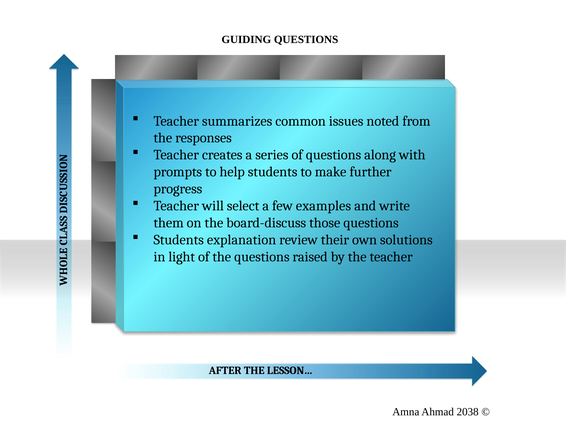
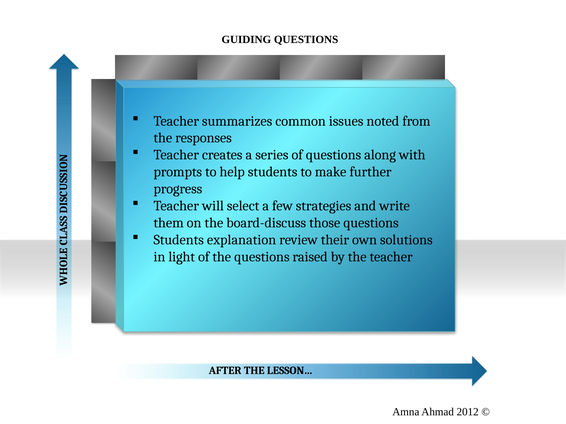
examples: examples -> strategies
2038: 2038 -> 2012
